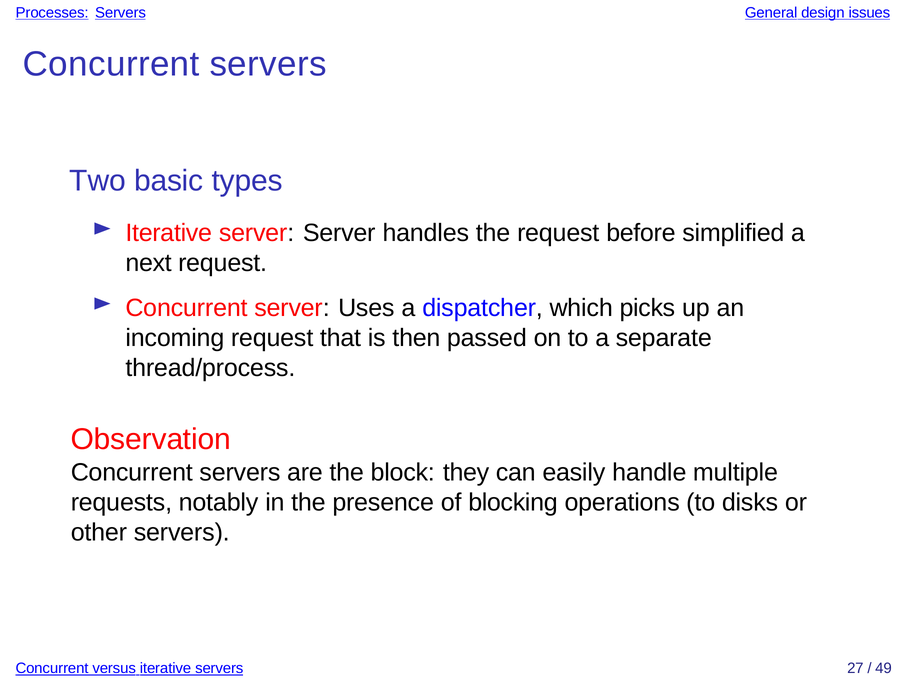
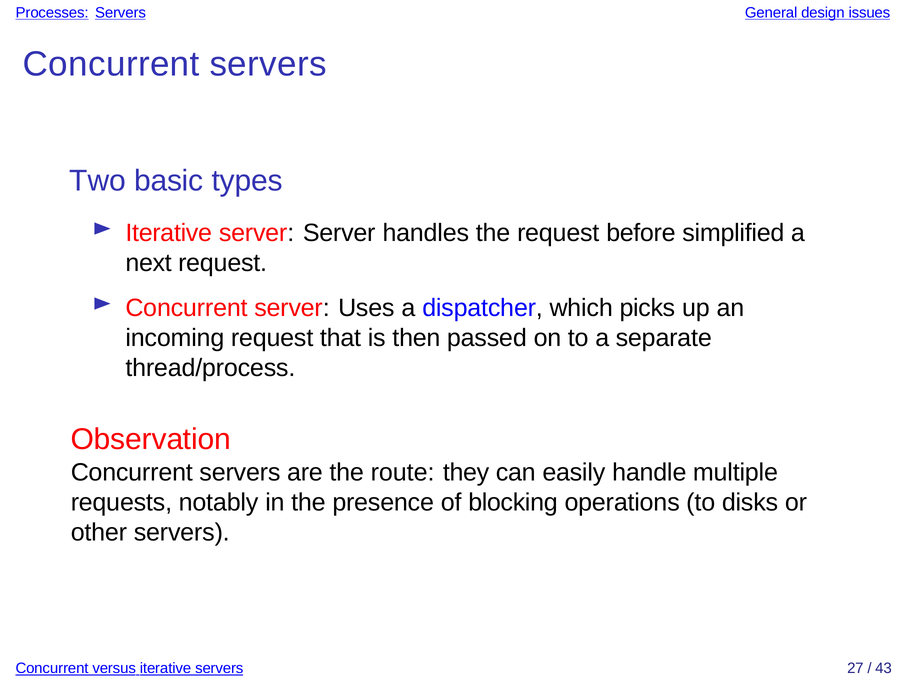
block: block -> route
49: 49 -> 43
